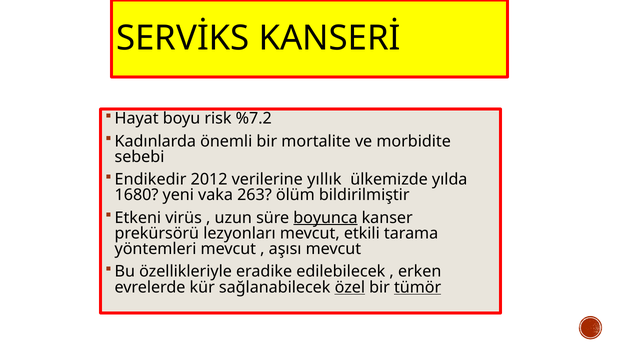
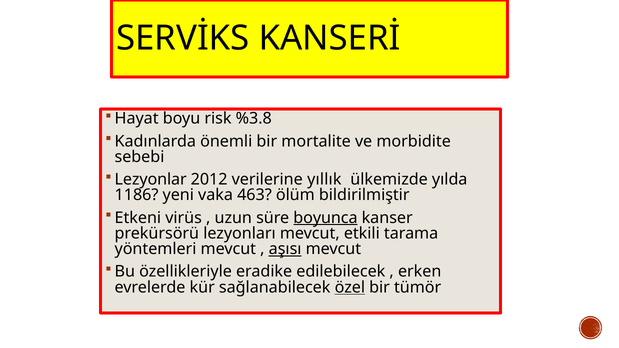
%7.2: %7.2 -> %3.8
Endikedir: Endikedir -> Lezyonlar
1680: 1680 -> 1186
263: 263 -> 463
aşısı underline: none -> present
tümör underline: present -> none
